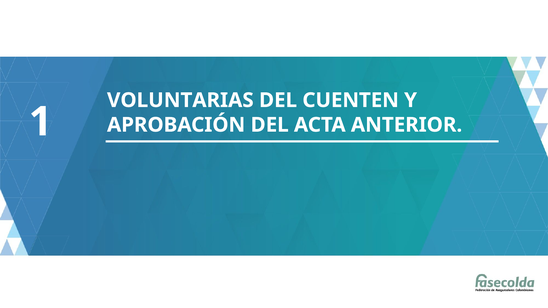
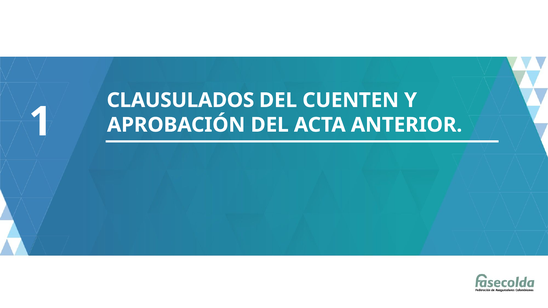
VOLUNTARIAS: VOLUNTARIAS -> CLAUSULADOS
